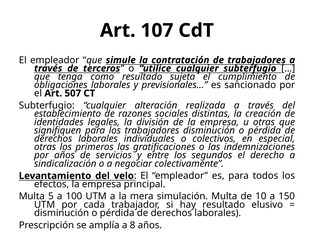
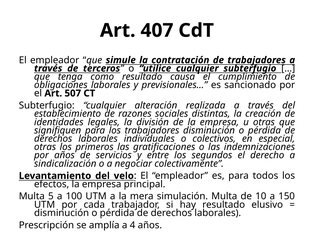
107: 107 -> 407
sujeta: sujeta -> causa
8: 8 -> 4
